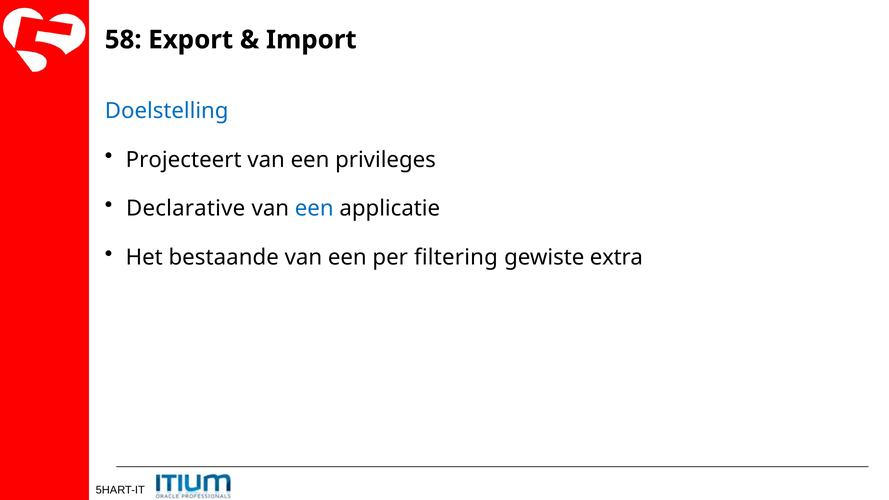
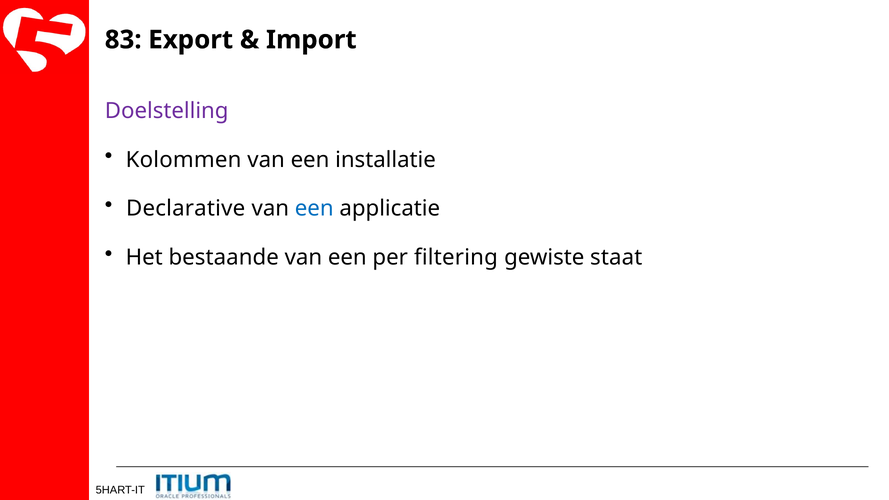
58: 58 -> 83
Doelstelling colour: blue -> purple
Projecteert: Projecteert -> Kolommen
privileges: privileges -> installatie
extra: extra -> staat
